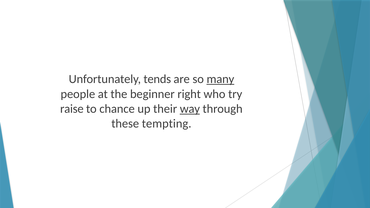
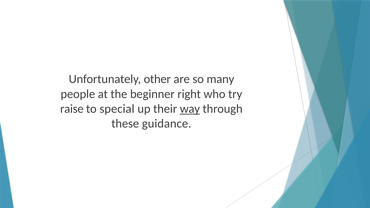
tends: tends -> other
many underline: present -> none
chance: chance -> special
tempting: tempting -> guidance
